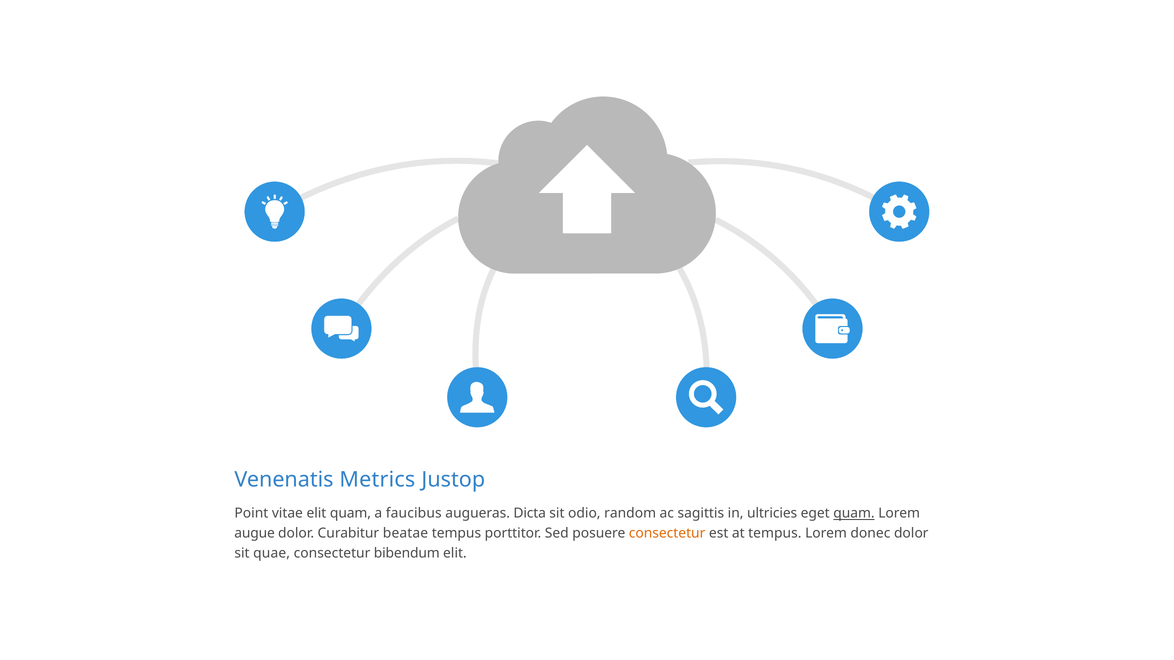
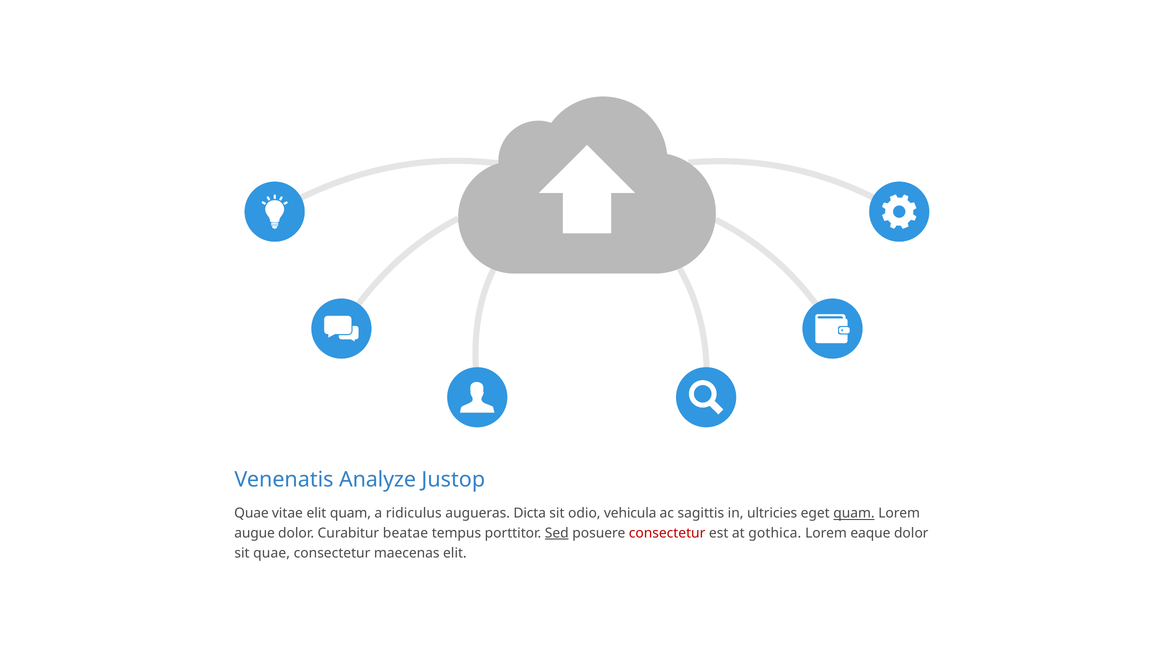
Metrics: Metrics -> Analyze
Point at (251, 514): Point -> Quae
faucibus: faucibus -> ridiculus
random: random -> vehicula
Sed underline: none -> present
consectetur at (667, 533) colour: orange -> red
at tempus: tempus -> gothica
donec: donec -> eaque
bibendum: bibendum -> maecenas
